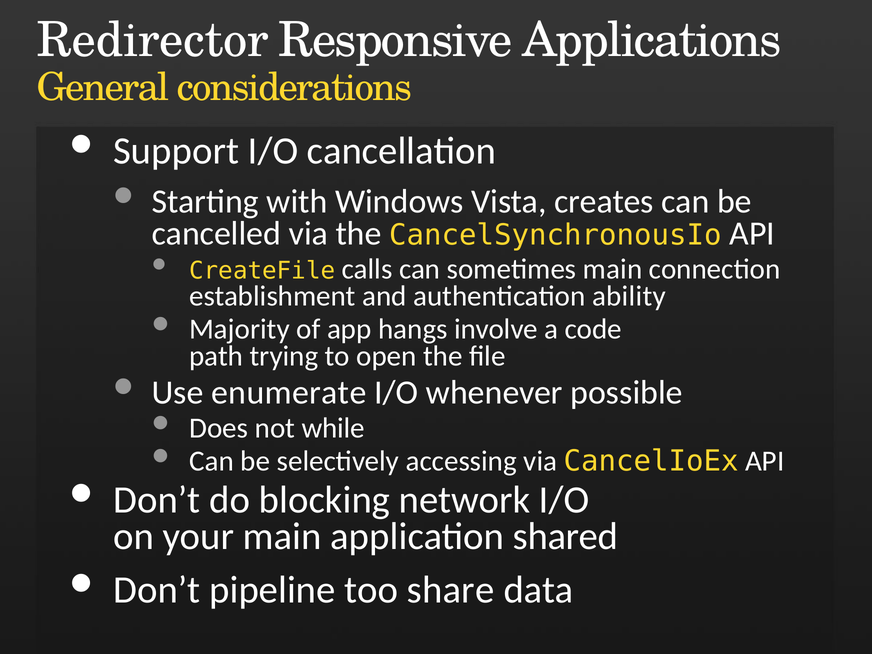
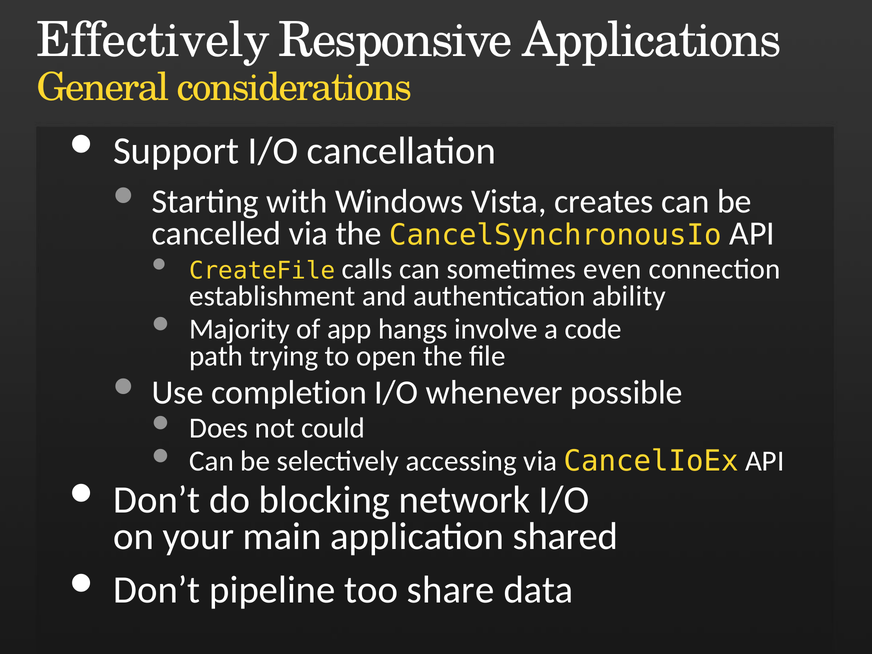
Redirector: Redirector -> Effectively
sometimes main: main -> even
enumerate: enumerate -> completion
while: while -> could
